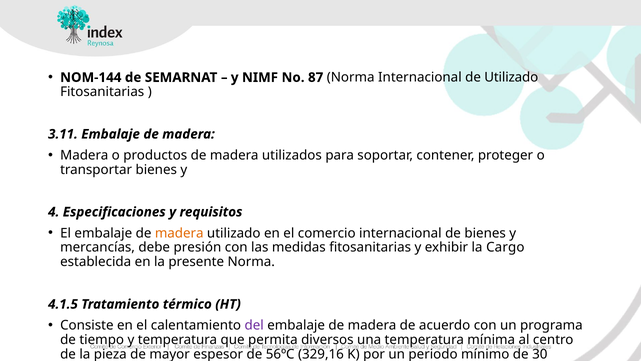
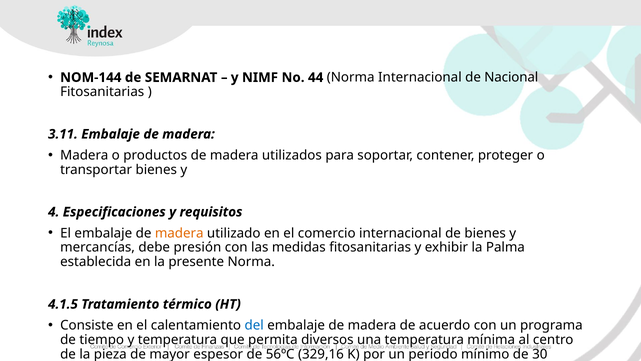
87: 87 -> 44
de Utilizado: Utilizado -> Nacional
Cargo: Cargo -> Palma
del colour: purple -> blue
